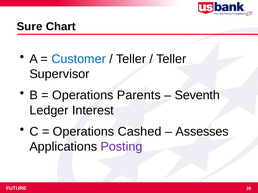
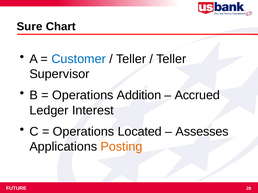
Parents: Parents -> Addition
Seventh: Seventh -> Accrued
Cashed: Cashed -> Located
Posting colour: purple -> orange
